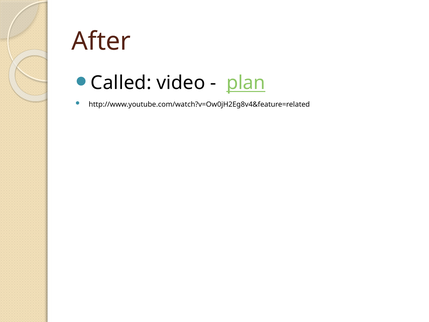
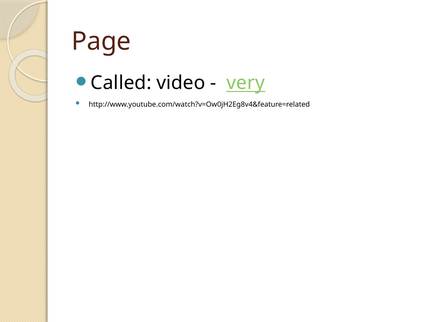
After: After -> Page
plan: plan -> very
